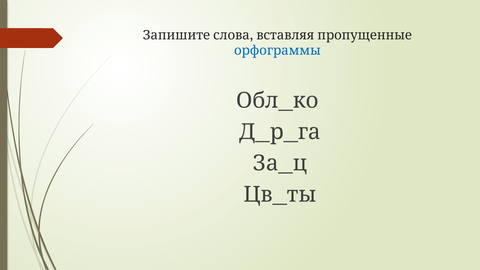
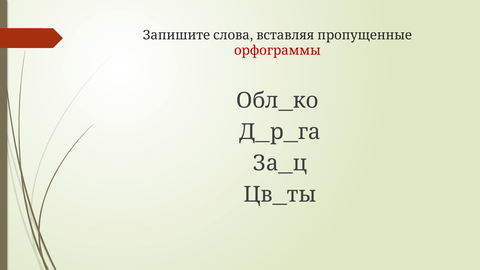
орфограммы colour: blue -> red
